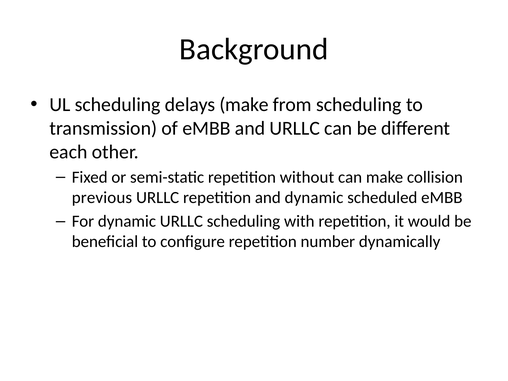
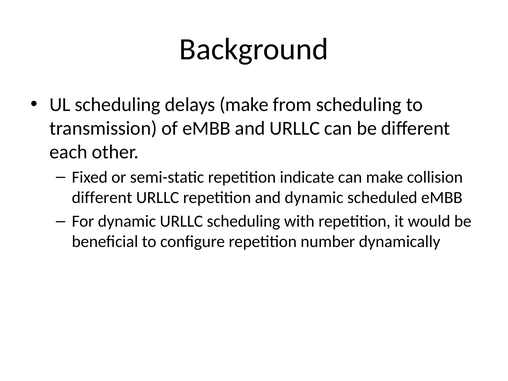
without: without -> indicate
previous at (102, 198): previous -> different
